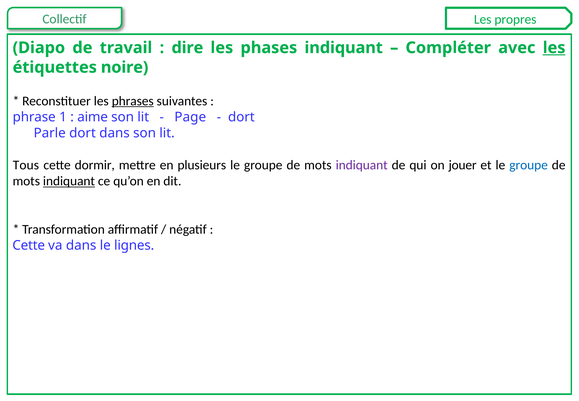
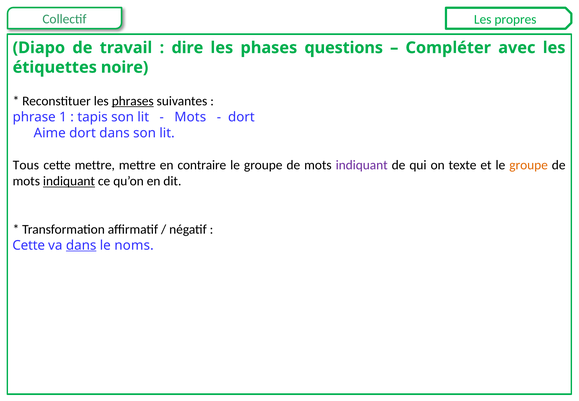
phases indiquant: indiquant -> questions
les at (554, 48) underline: present -> none
aime: aime -> tapis
Page at (190, 117): Page -> Mots
Parle: Parle -> Aime
cette dormir: dormir -> mettre
plusieurs: plusieurs -> contraire
jouer: jouer -> texte
groupe at (529, 165) colour: blue -> orange
dans at (81, 245) underline: none -> present
lignes: lignes -> noms
